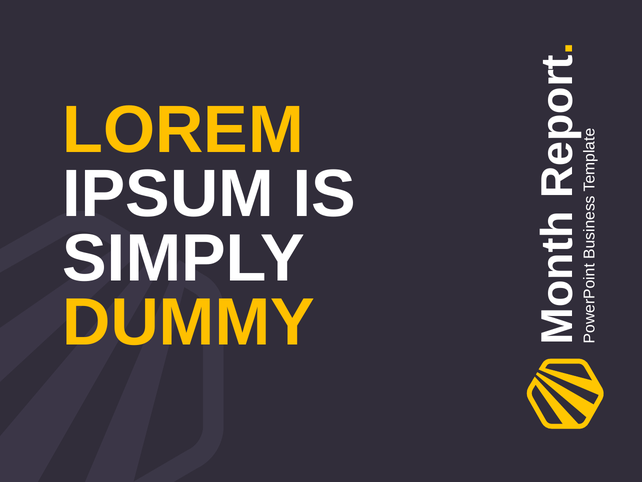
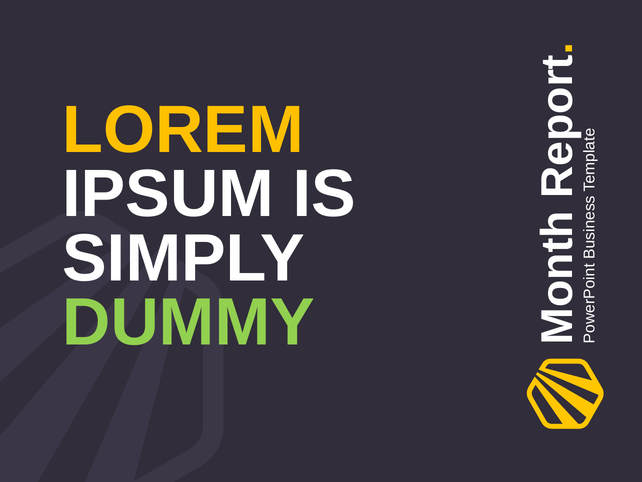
DUMMY colour: yellow -> light green
